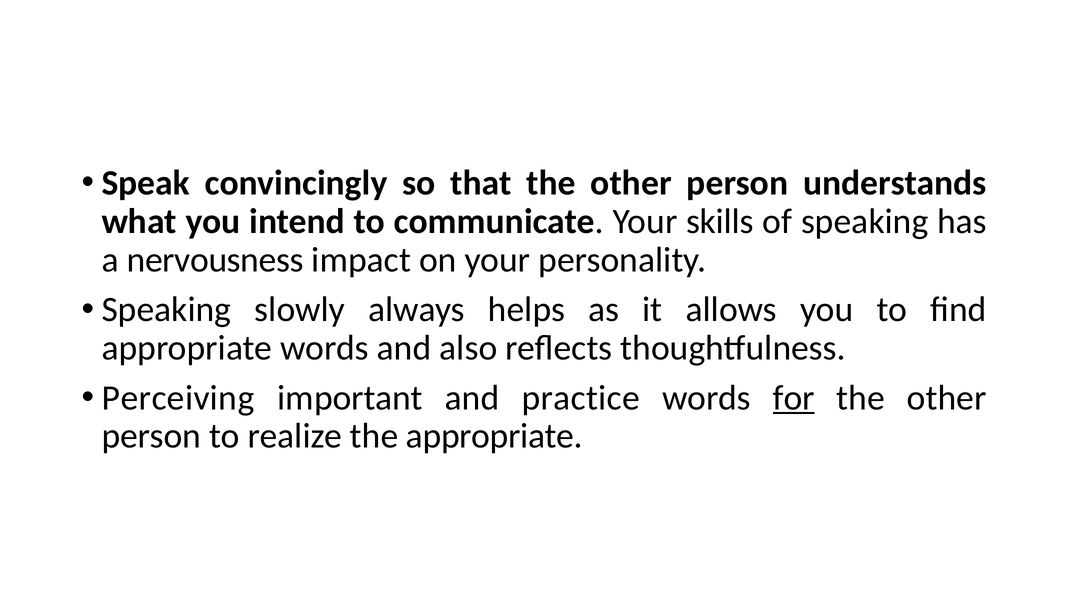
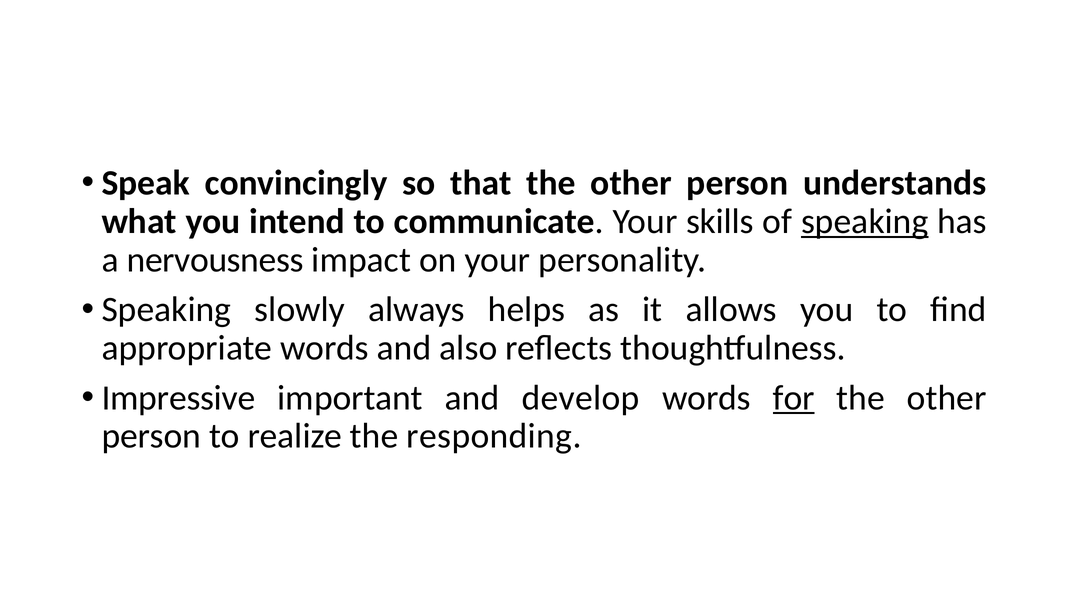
speaking at (865, 222) underline: none -> present
Perceiving: Perceiving -> Impressive
practice: practice -> develop
the appropriate: appropriate -> responding
